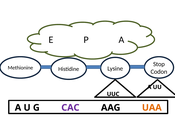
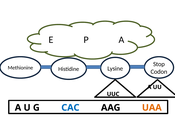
CAC colour: purple -> blue
